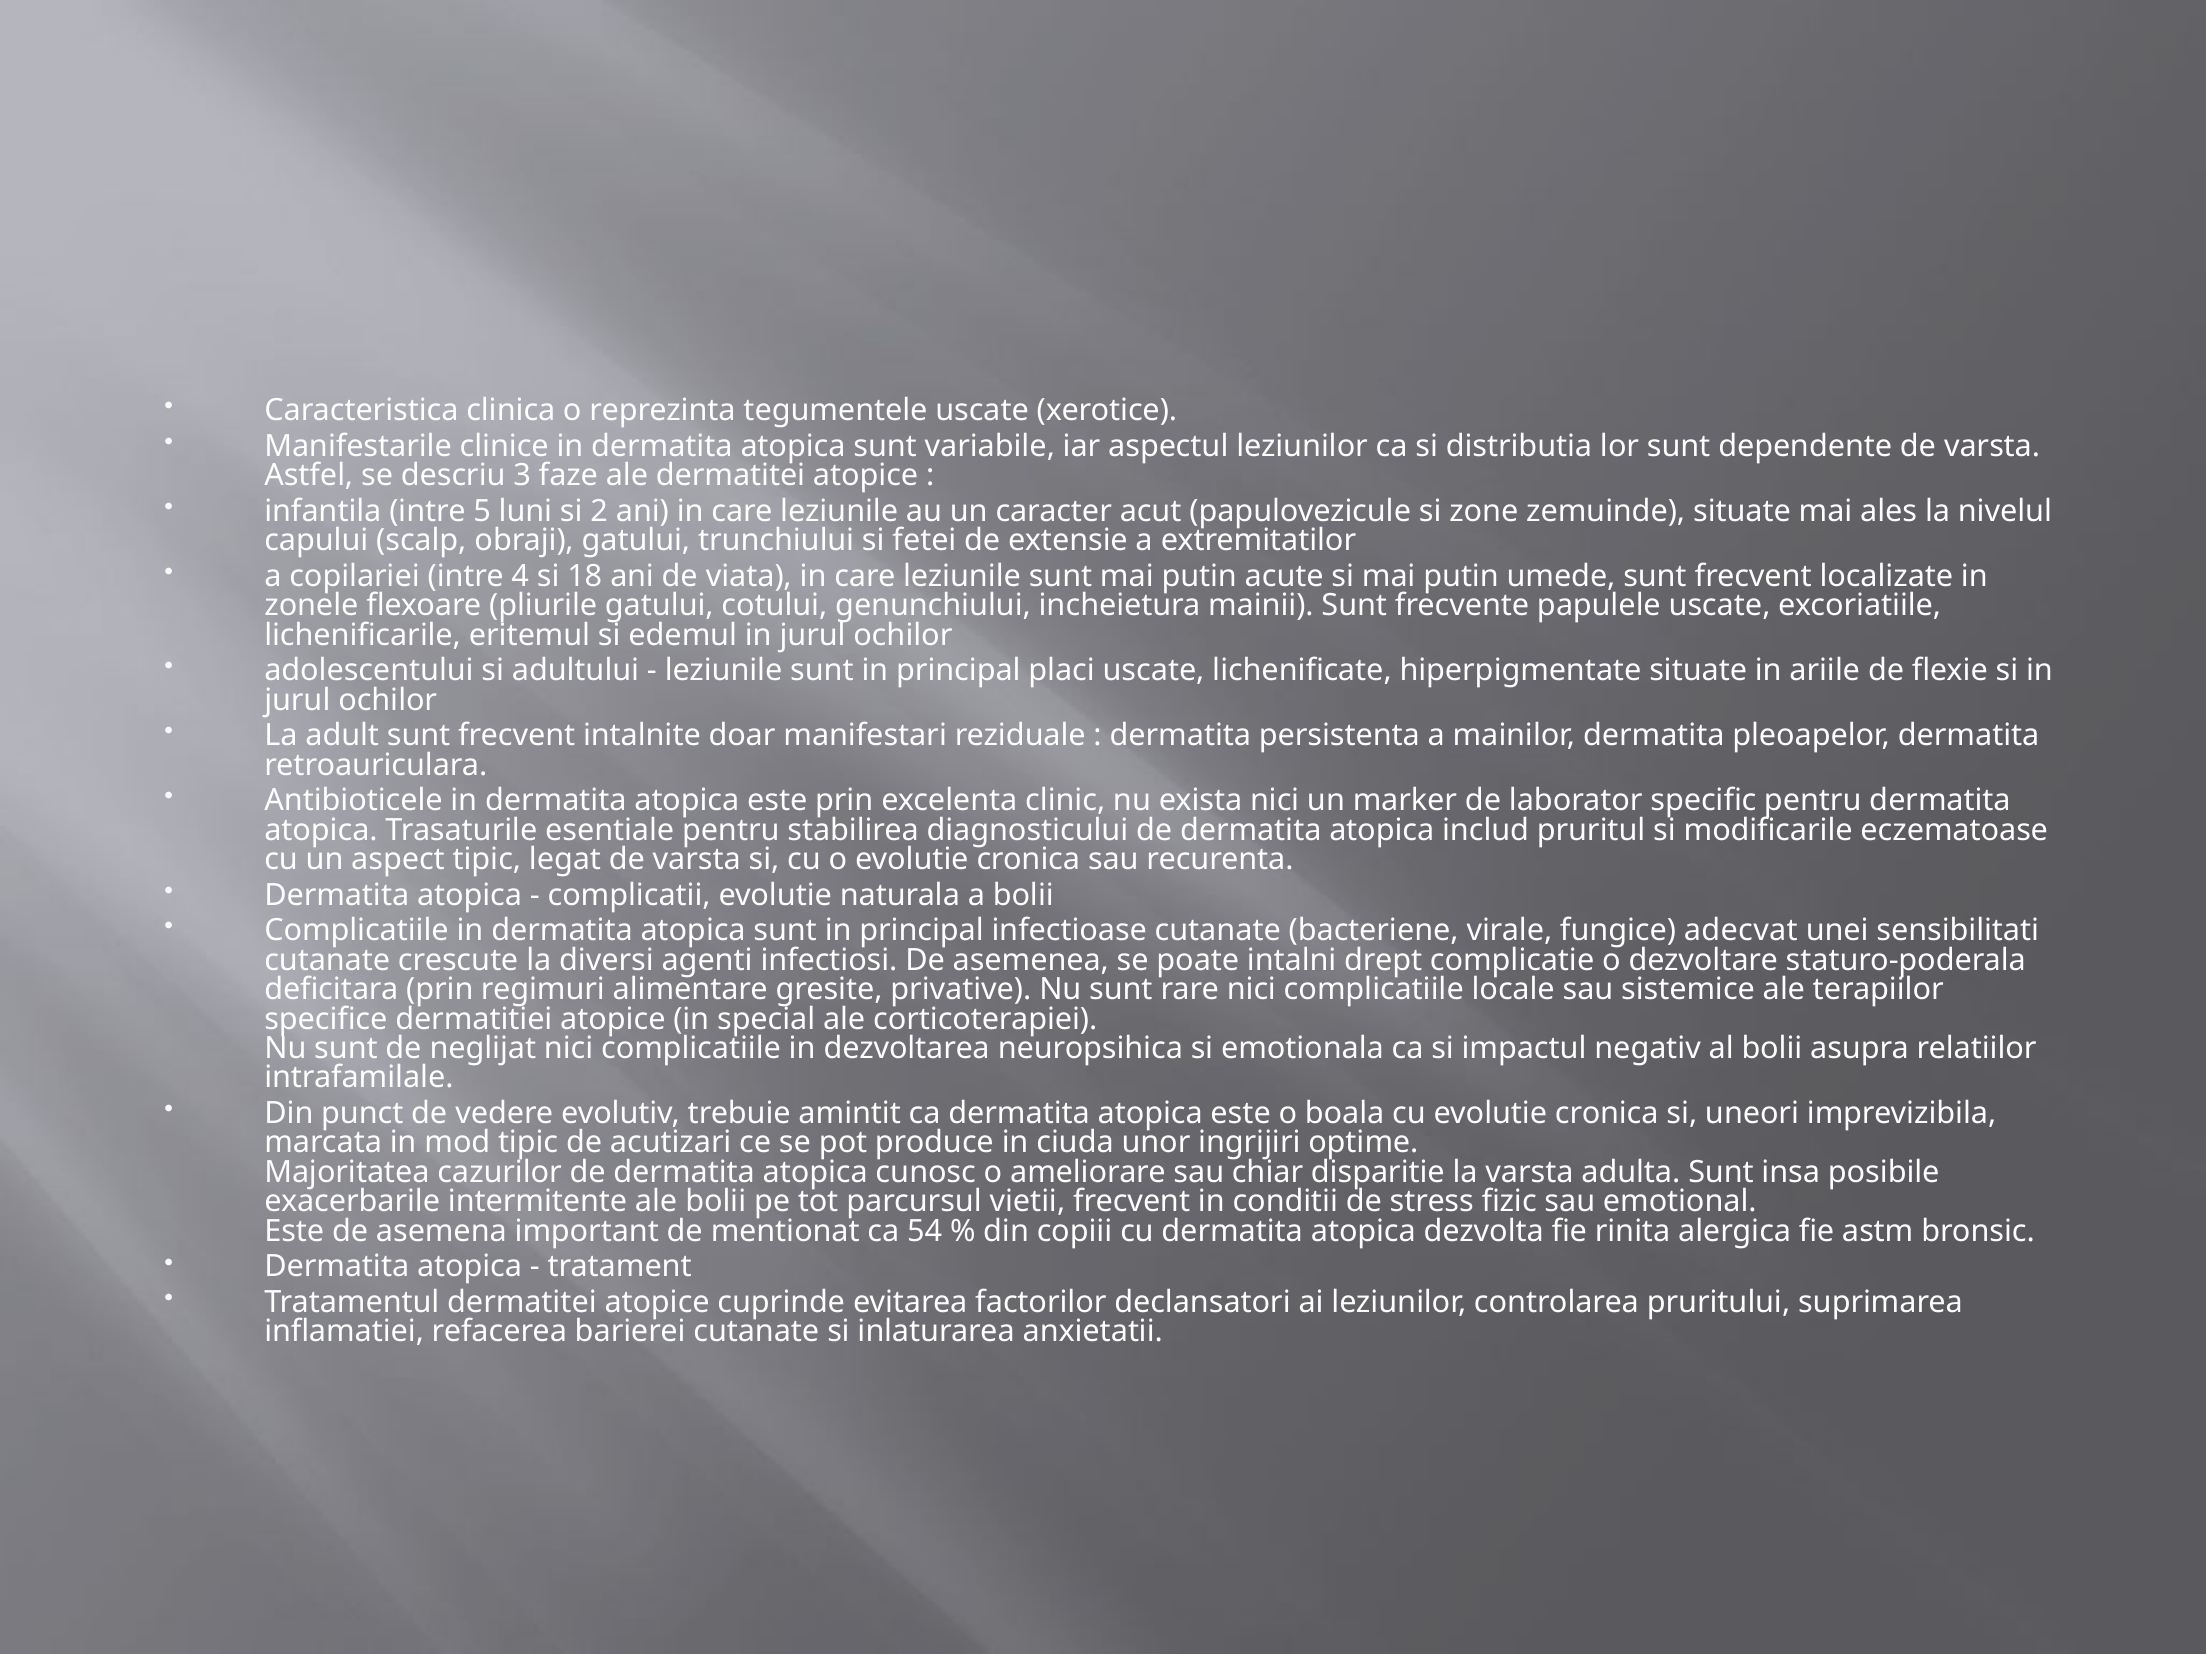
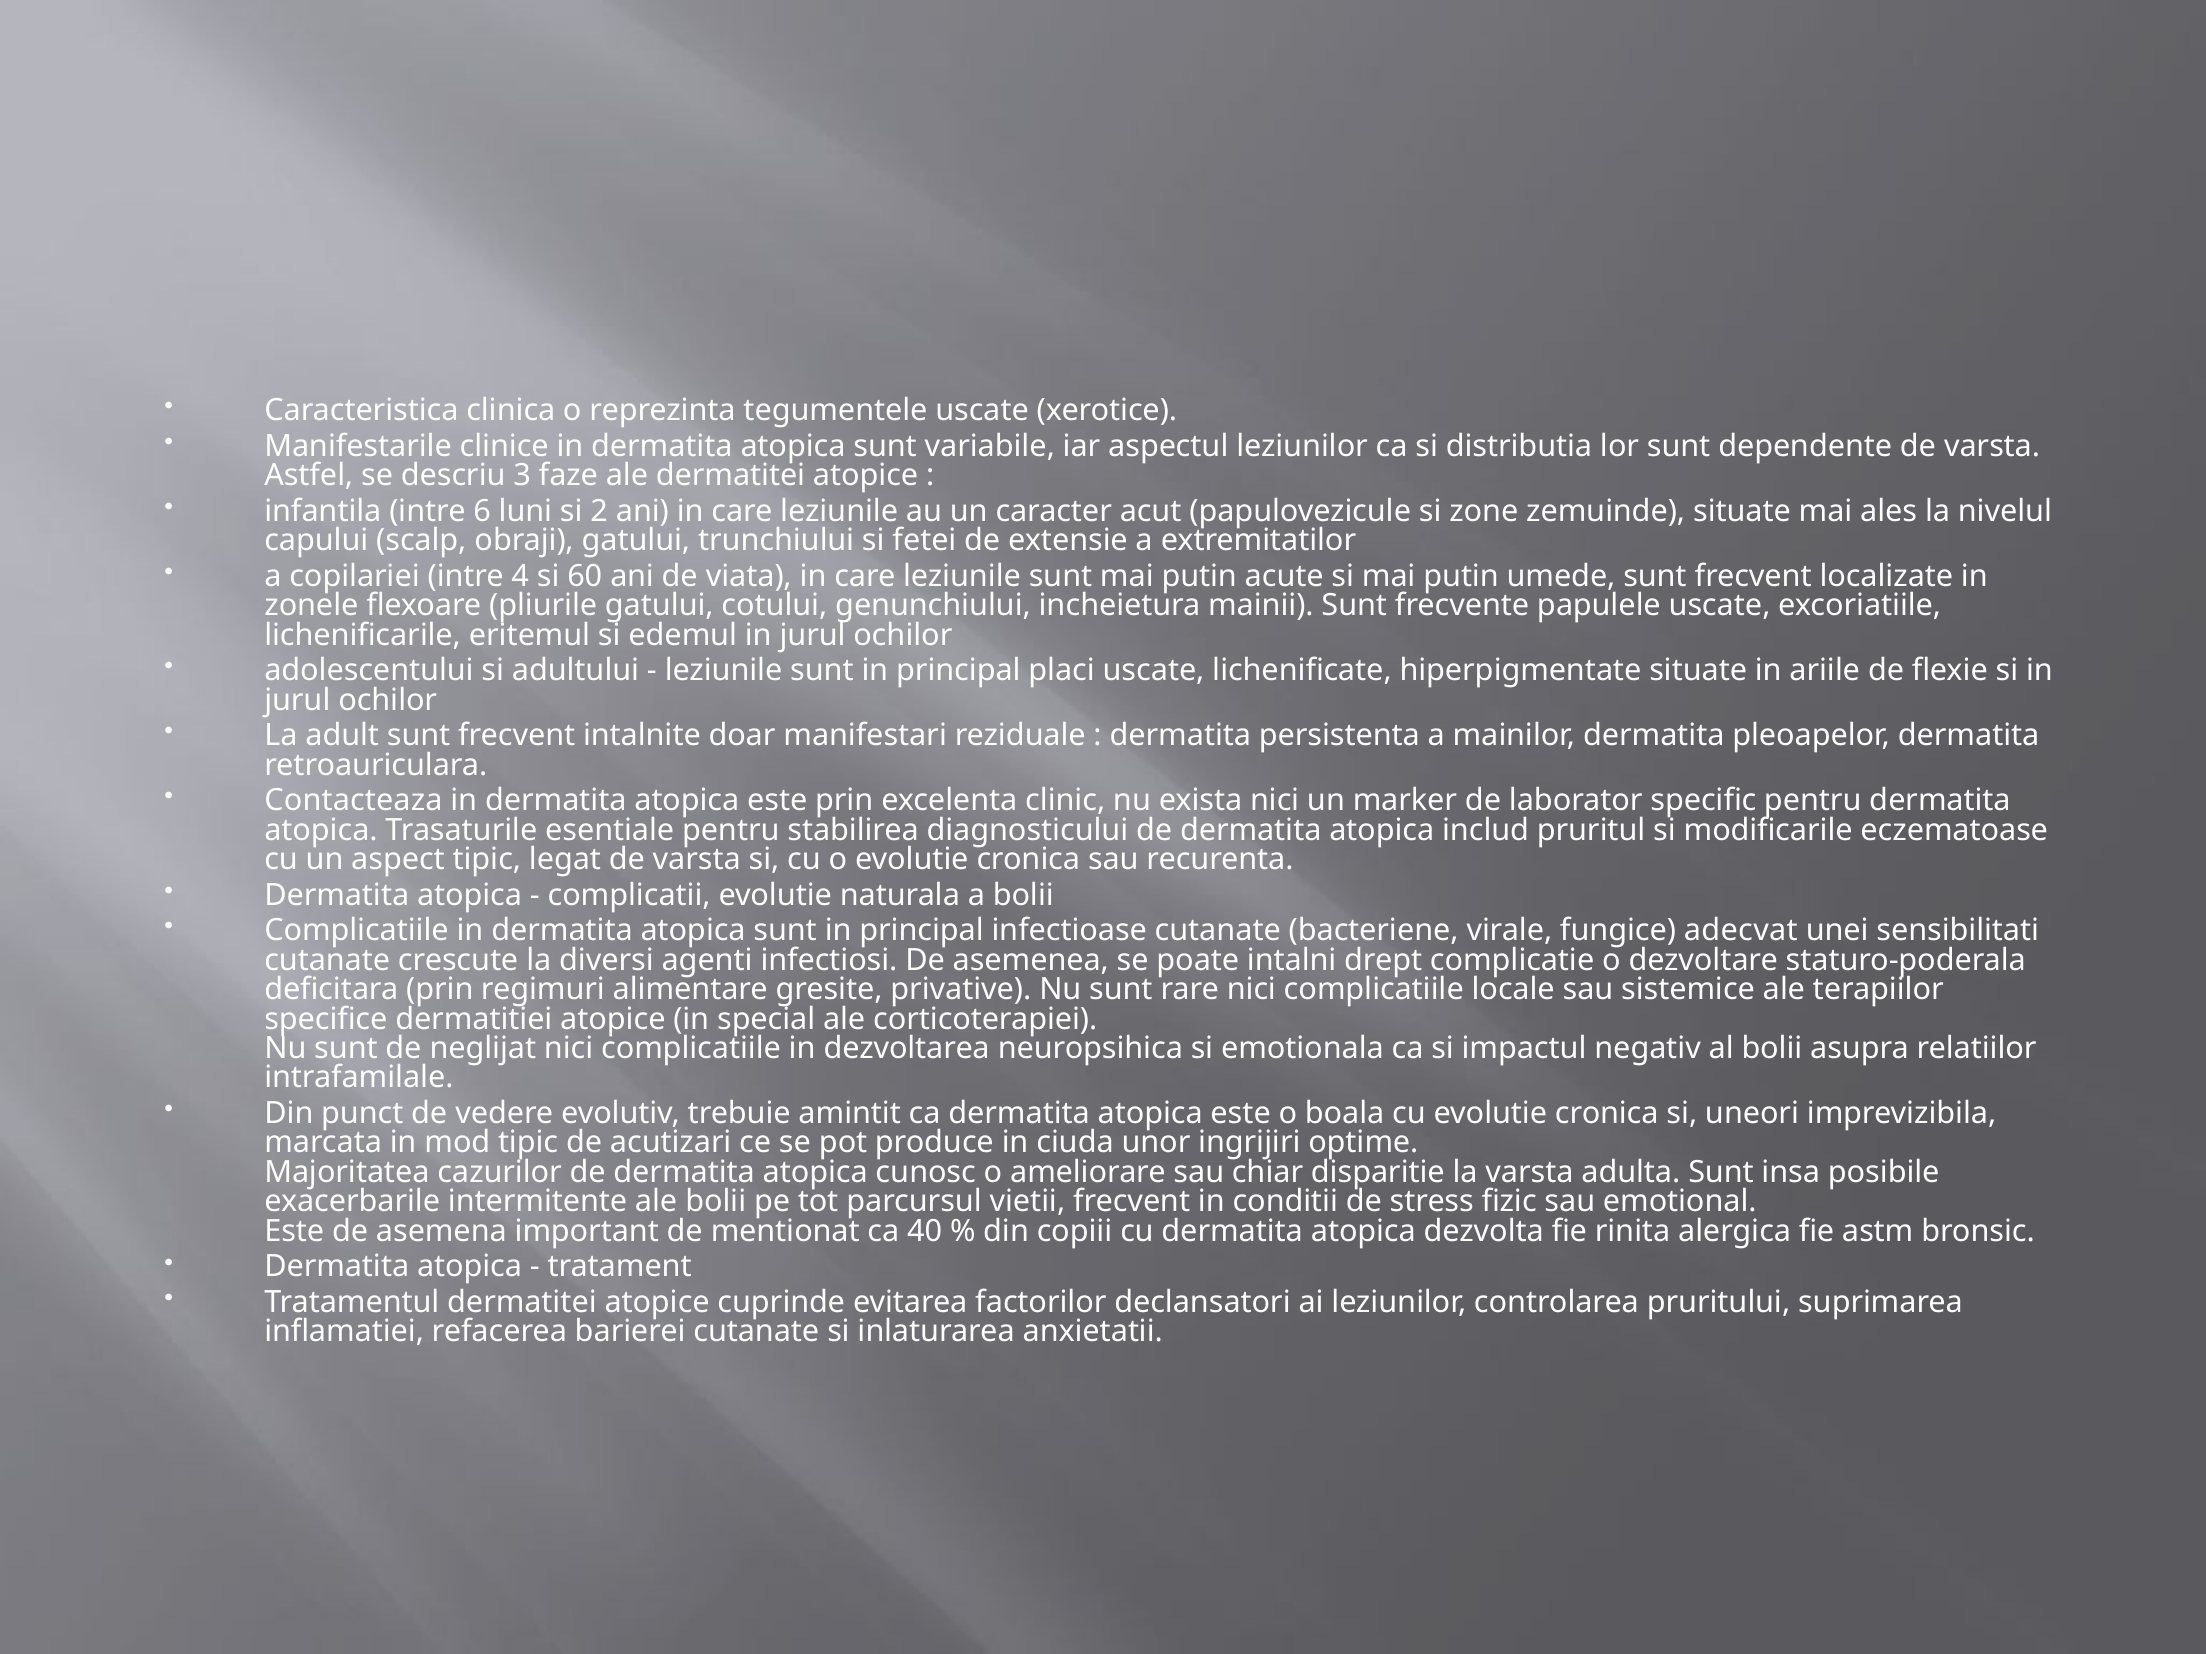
5: 5 -> 6
18: 18 -> 60
Antibioticele: Antibioticele -> Contacteaza
54: 54 -> 40
